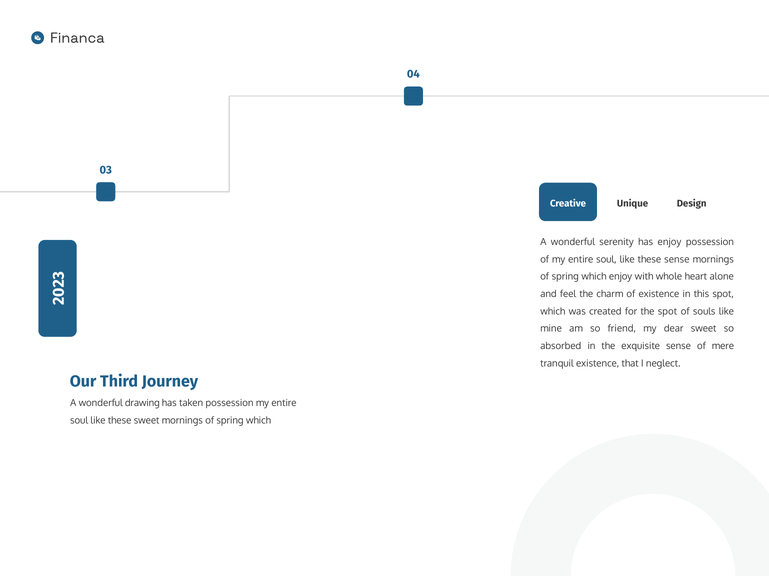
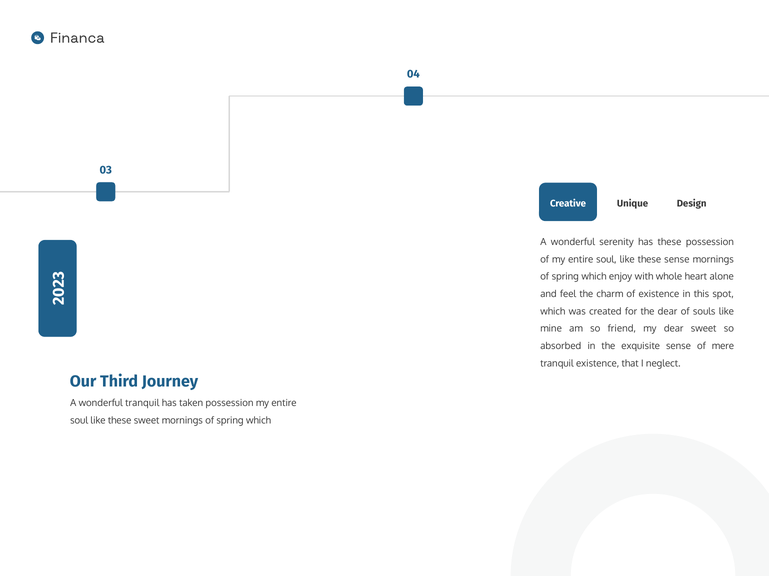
has enjoy: enjoy -> these
the spot: spot -> dear
wonderful drawing: drawing -> tranquil
